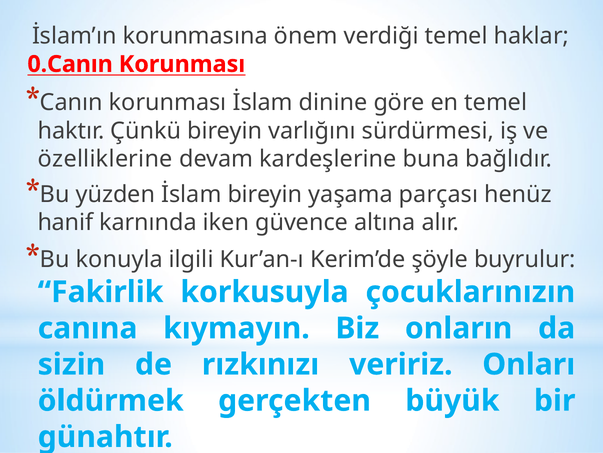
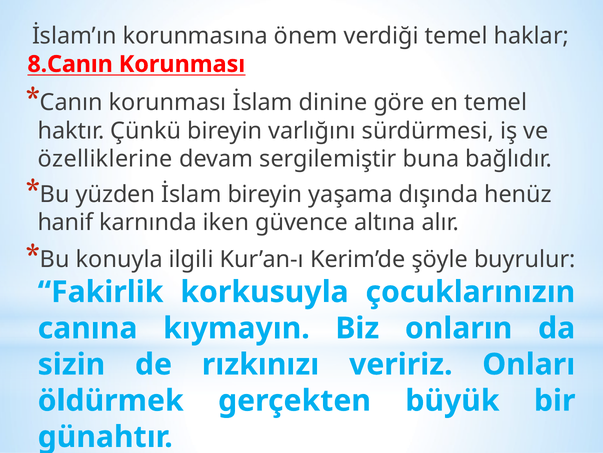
0.Canın: 0.Canın -> 8.Canın
kardeşlerine: kardeşlerine -> sergilemiştir
parçası: parçası -> dışında
